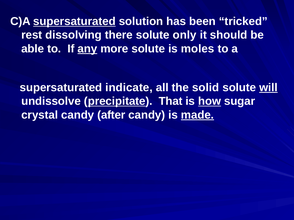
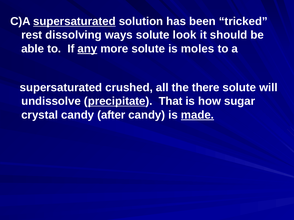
there: there -> ways
only: only -> look
indicate: indicate -> crushed
solid: solid -> there
will underline: present -> none
how underline: present -> none
